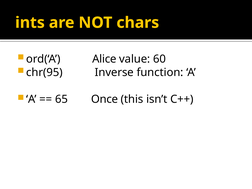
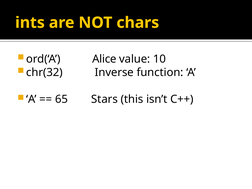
60: 60 -> 10
chr(95: chr(95 -> chr(32
Once: Once -> Stars
